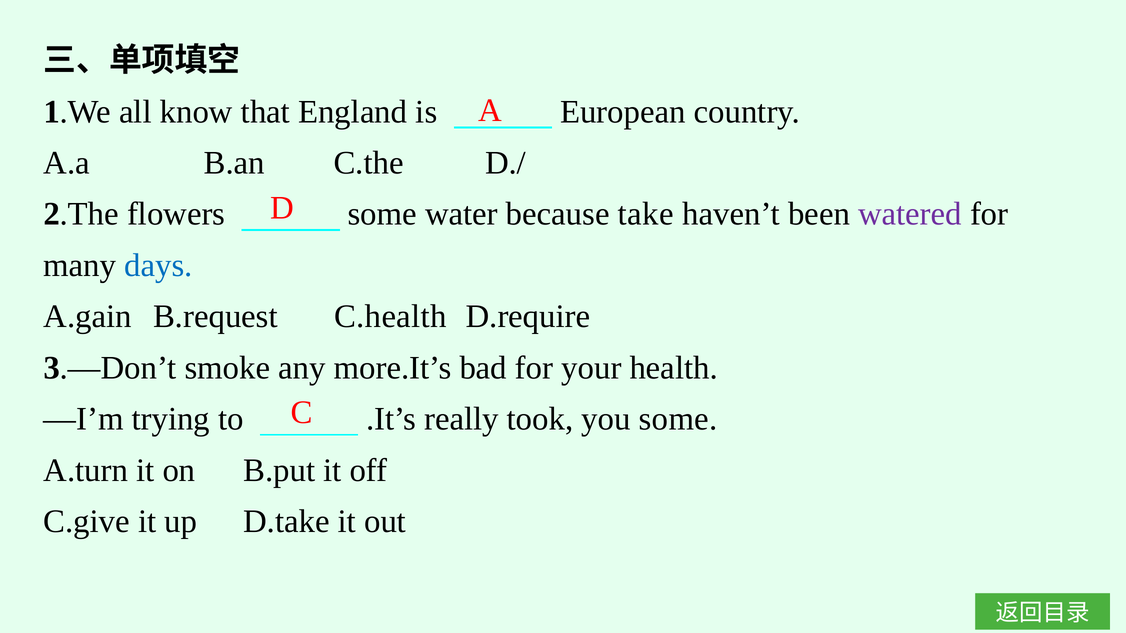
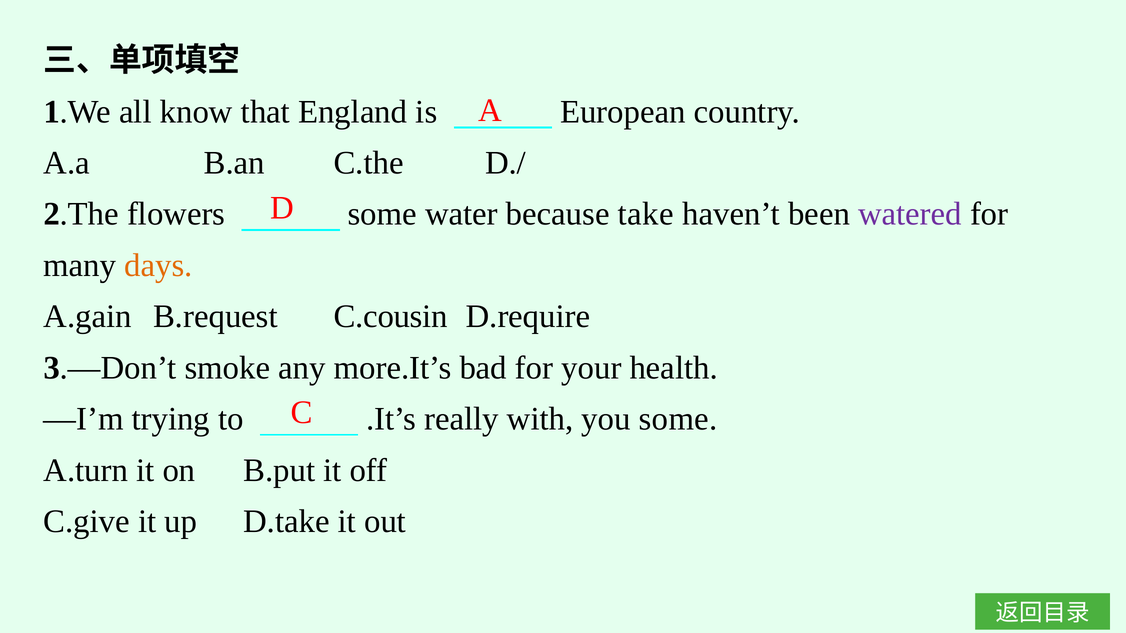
days colour: blue -> orange
C.health: C.health -> C.cousin
took: took -> with
